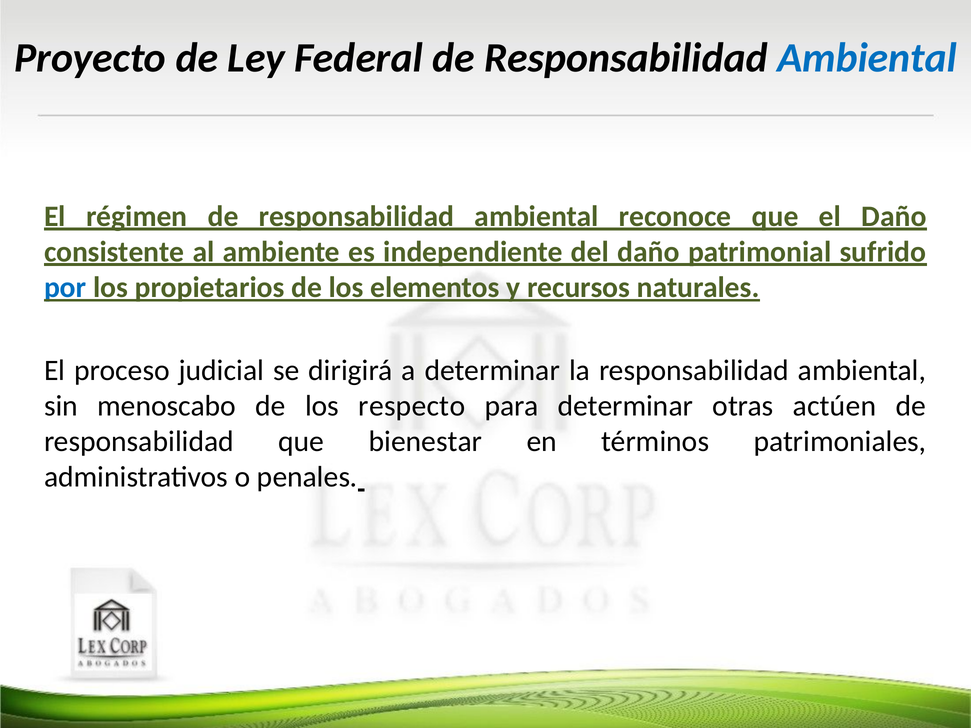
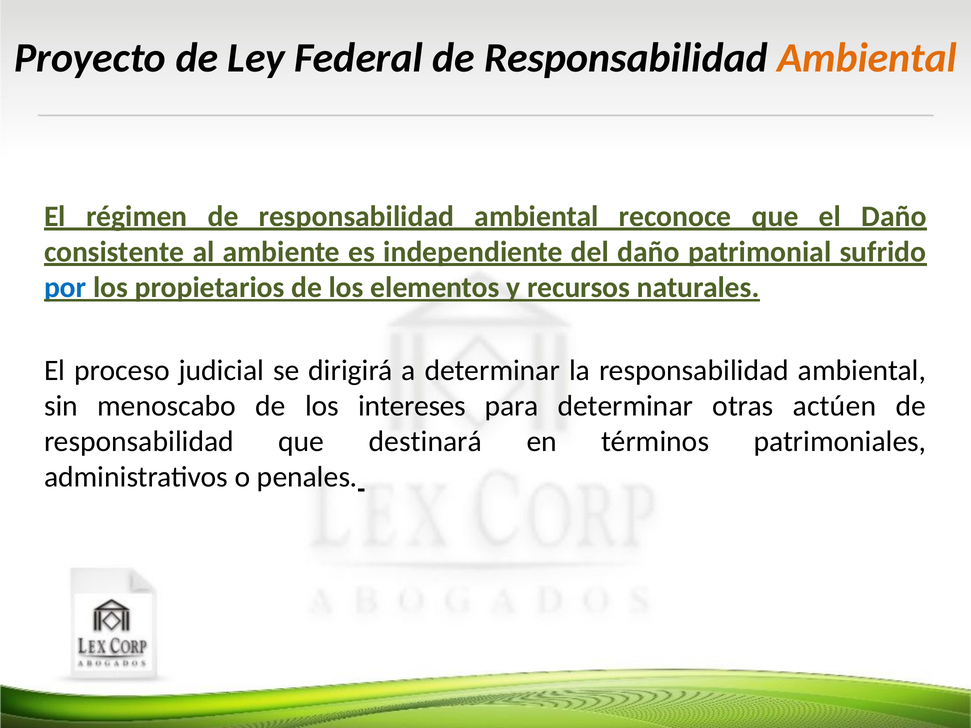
Ambiental at (867, 58) colour: blue -> orange
respecto: respecto -> intereses
bienestar: bienestar -> destinará
